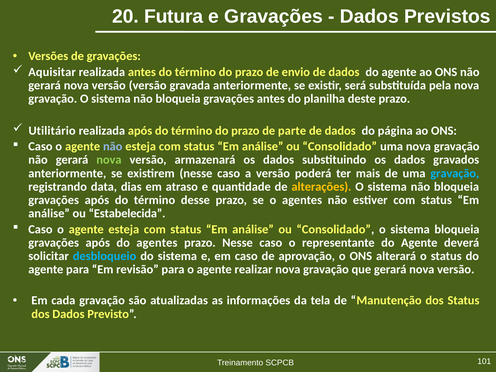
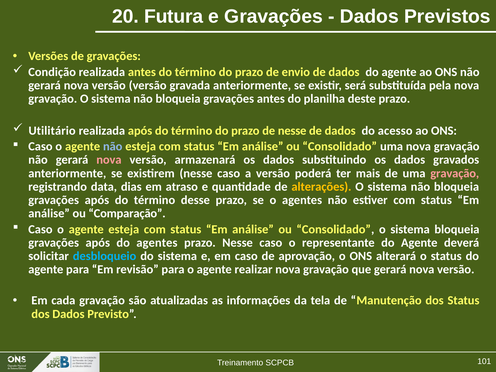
Aquisitar: Aquisitar -> Condição
de parte: parte -> nesse
página: página -> acesso
nova at (109, 160) colour: light green -> pink
gravação at (455, 173) colour: light blue -> pink
Estabelecida: Estabelecida -> Comparação
